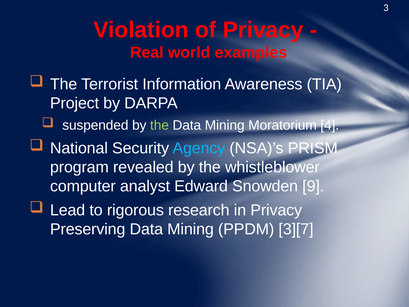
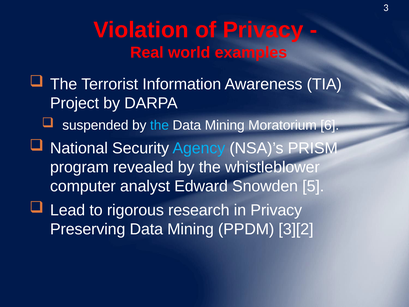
the at (159, 125) colour: light green -> light blue
4: 4 -> 6
9: 9 -> 5
3][7: 3][7 -> 3][2
